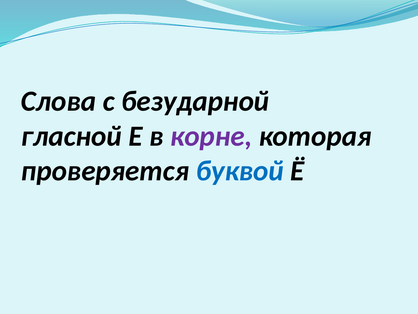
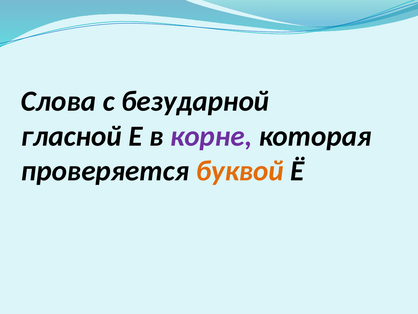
буквой colour: blue -> orange
